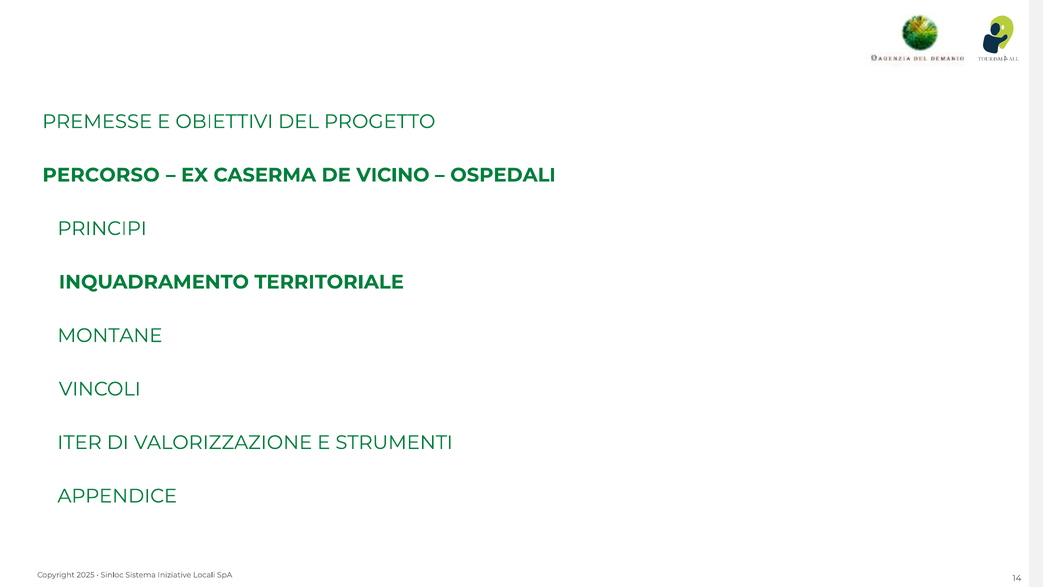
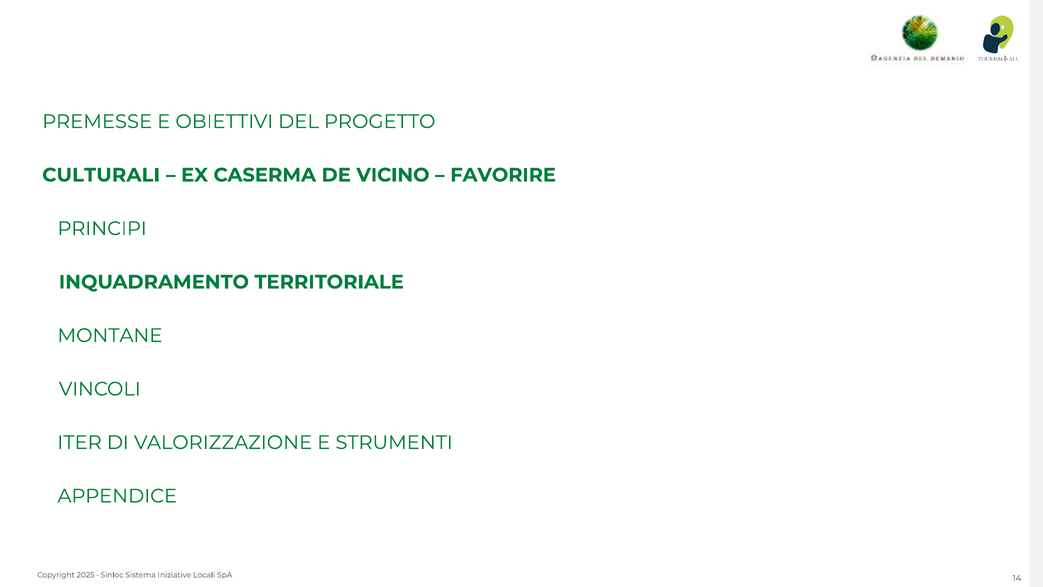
PERCORSO: PERCORSO -> CULTURALI
OSPEDALI: OSPEDALI -> FAVORIRE
